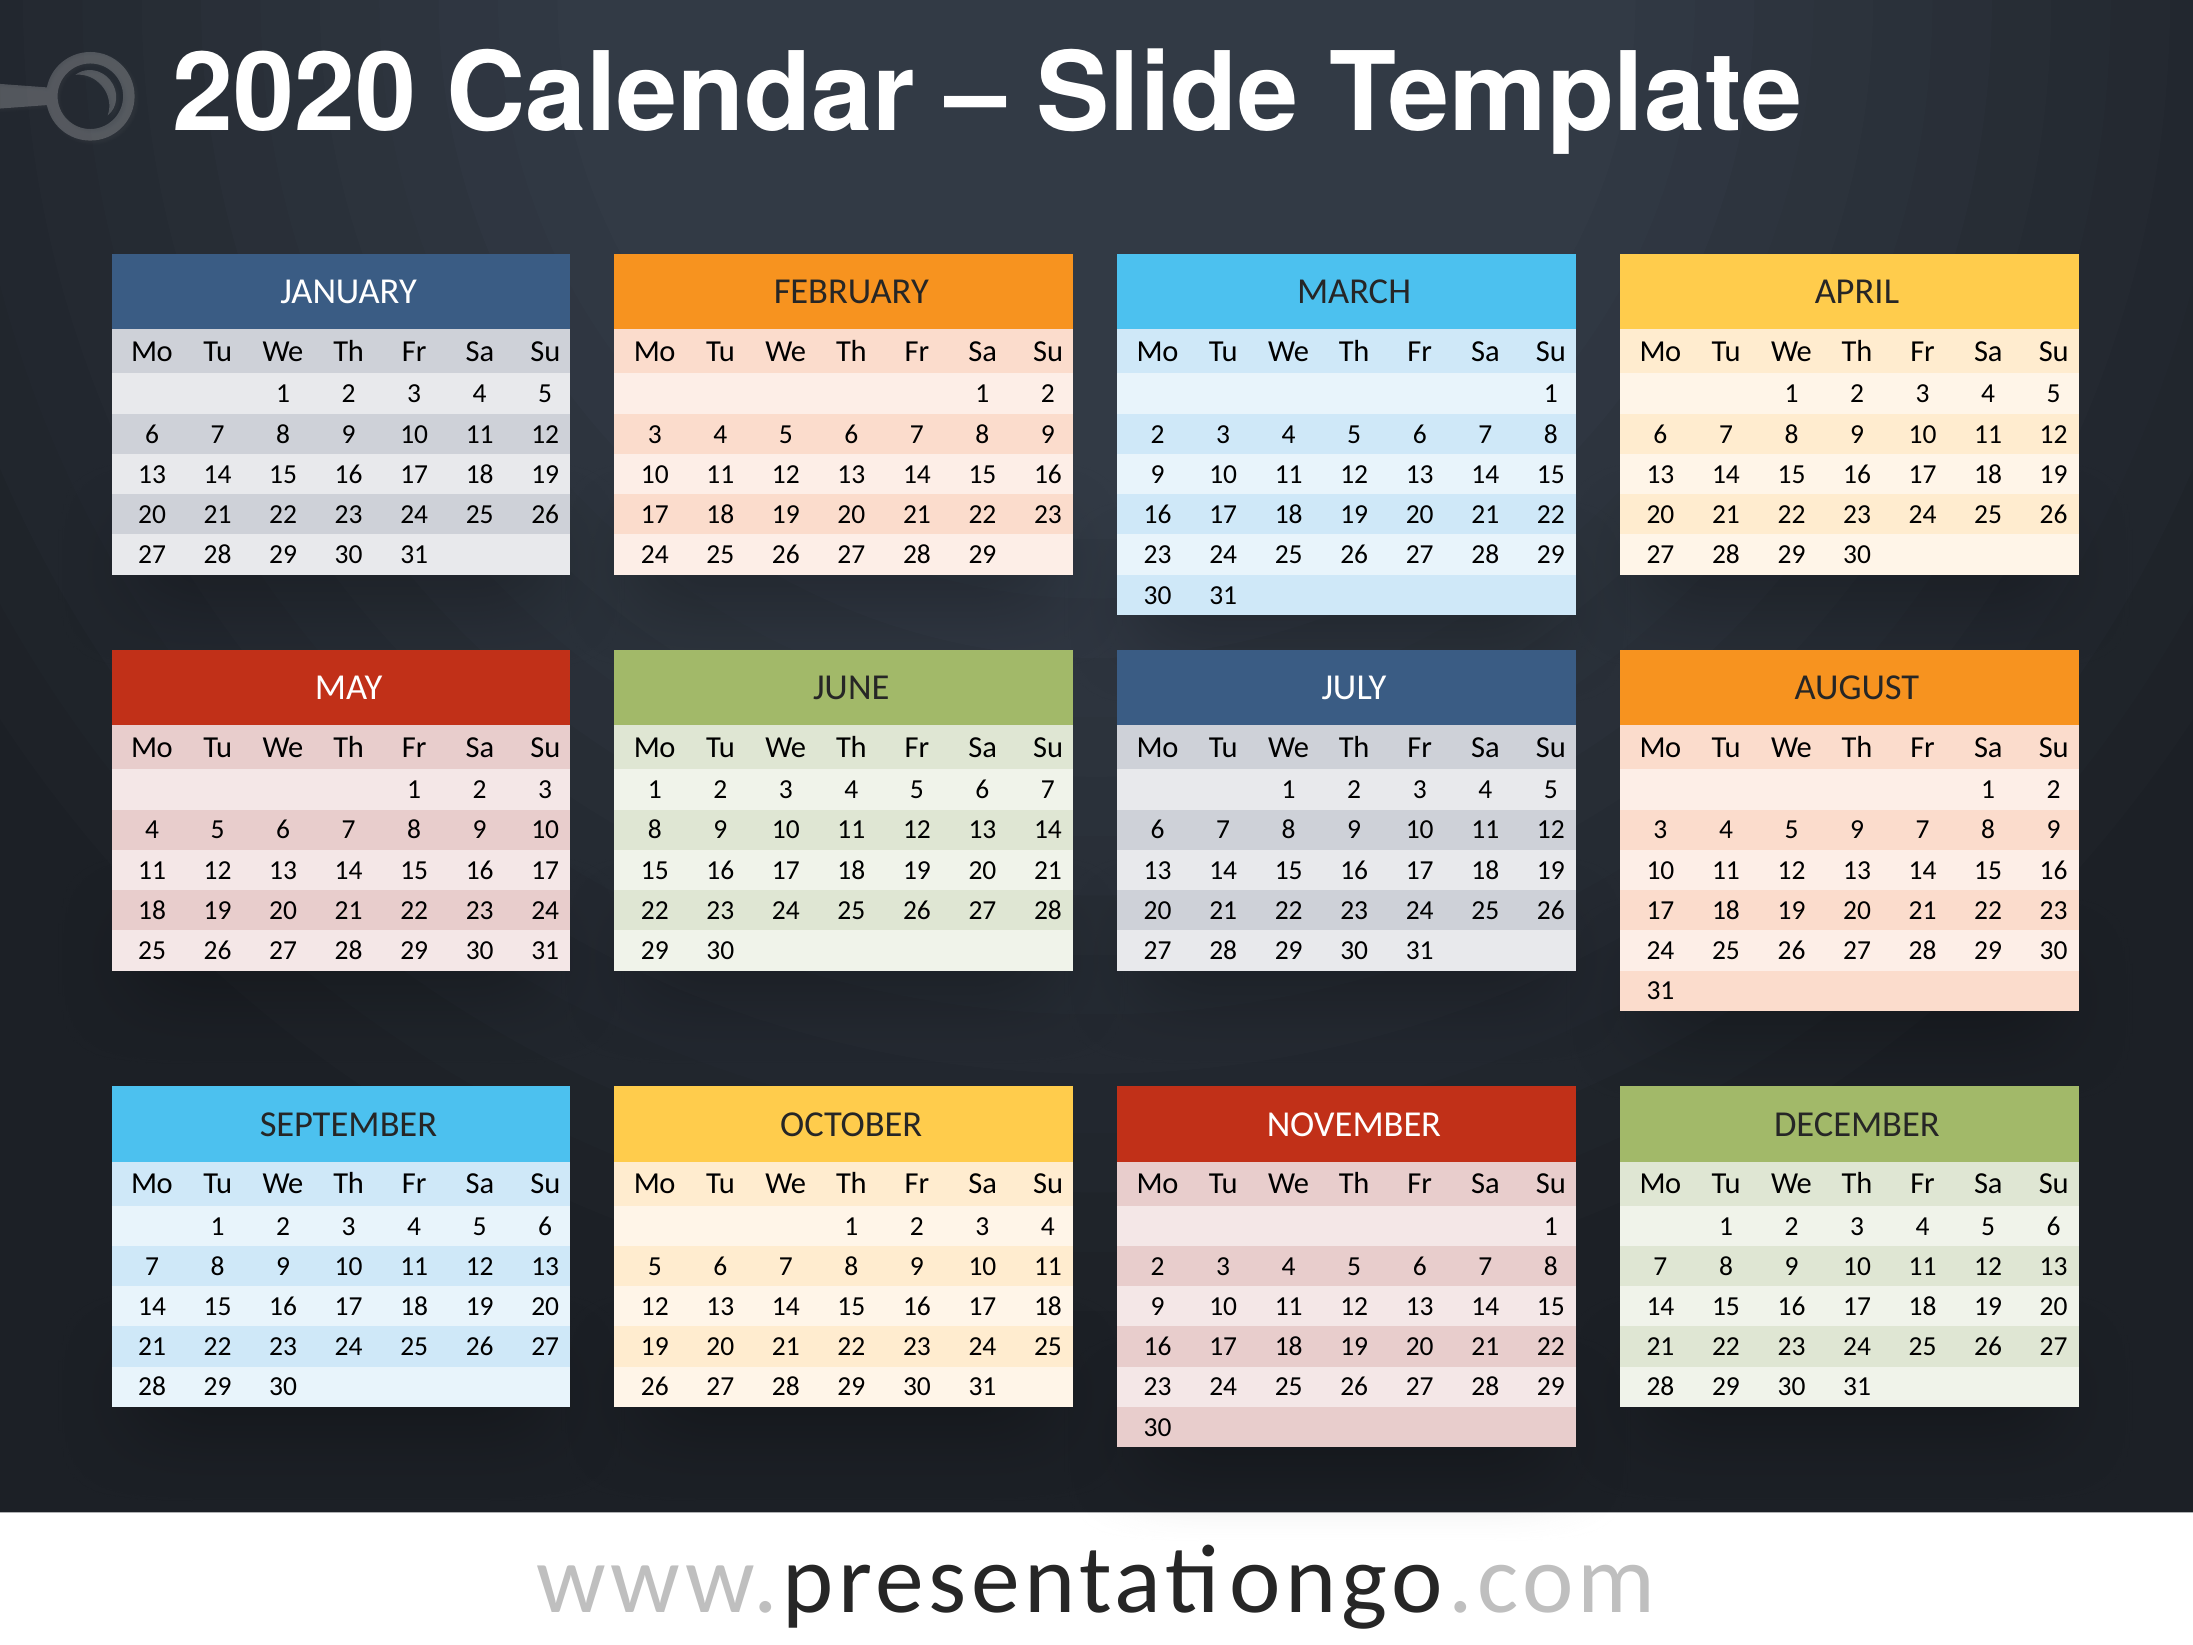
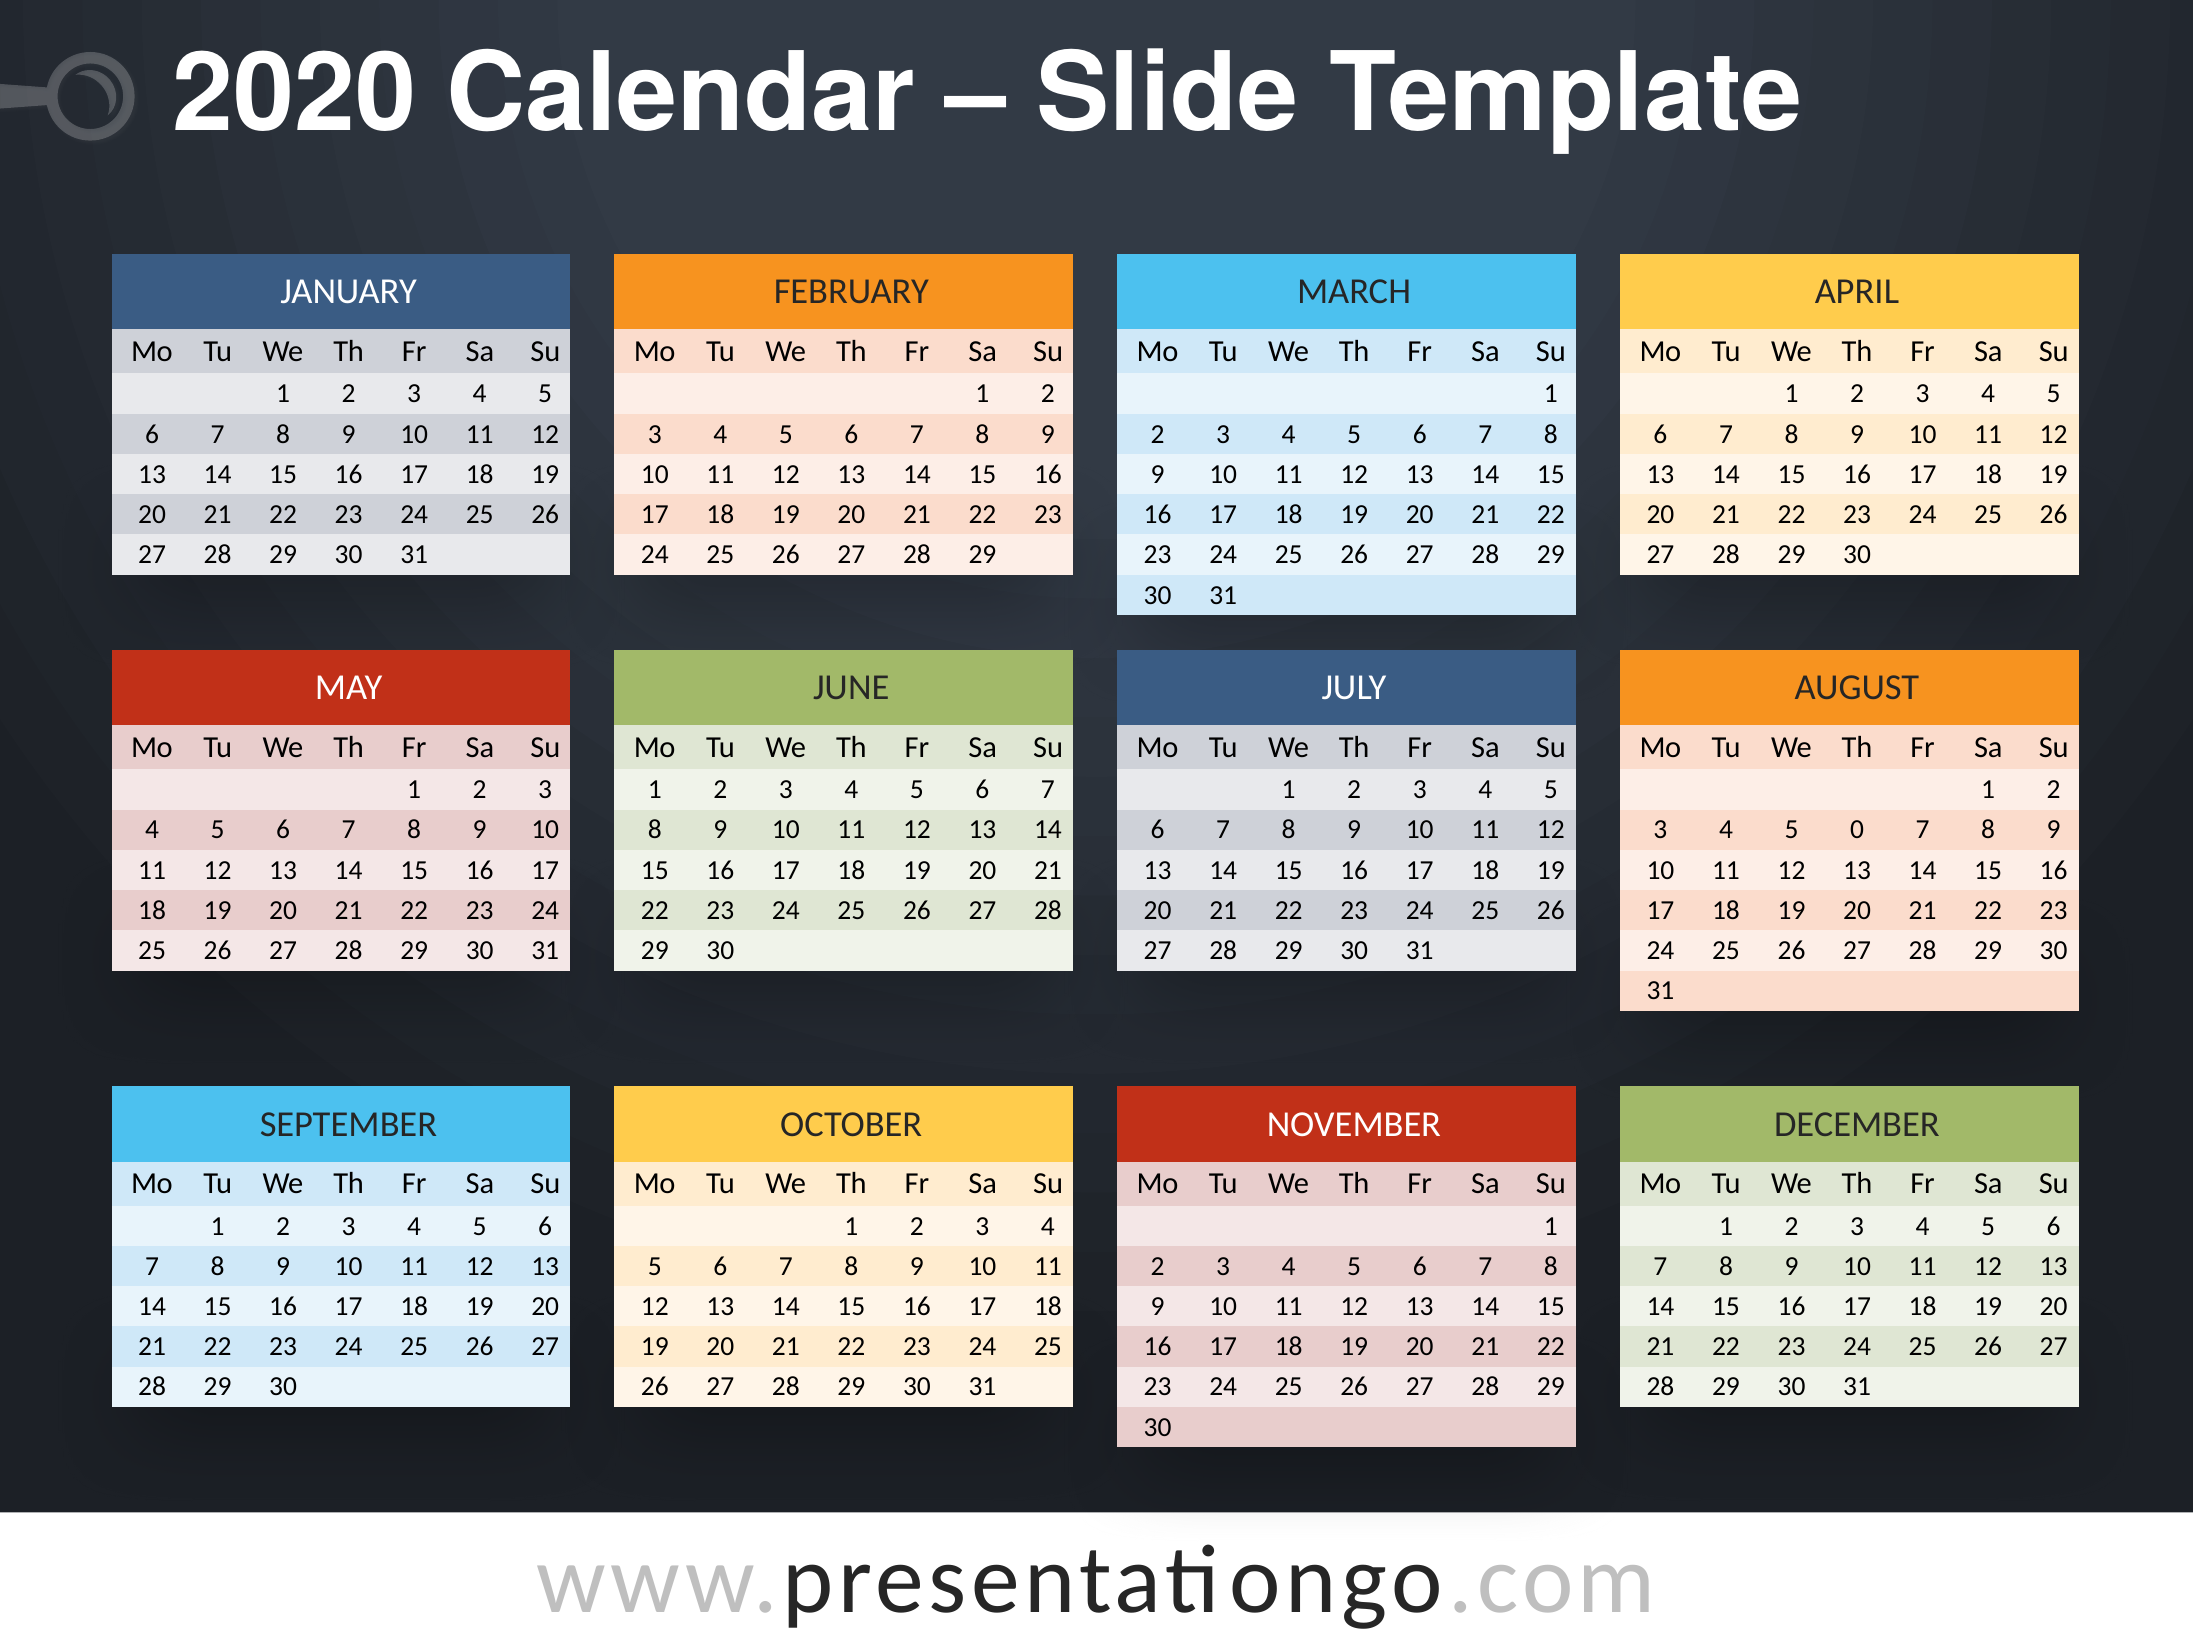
5 9: 9 -> 0
